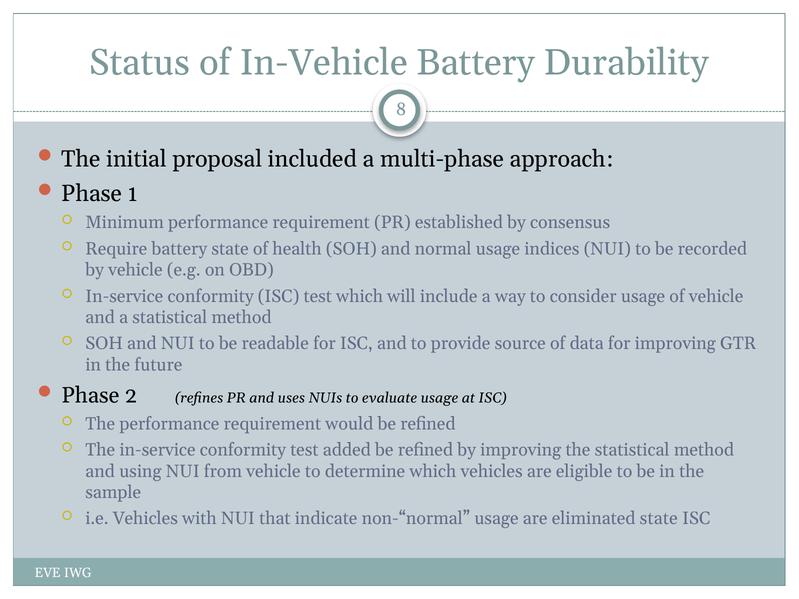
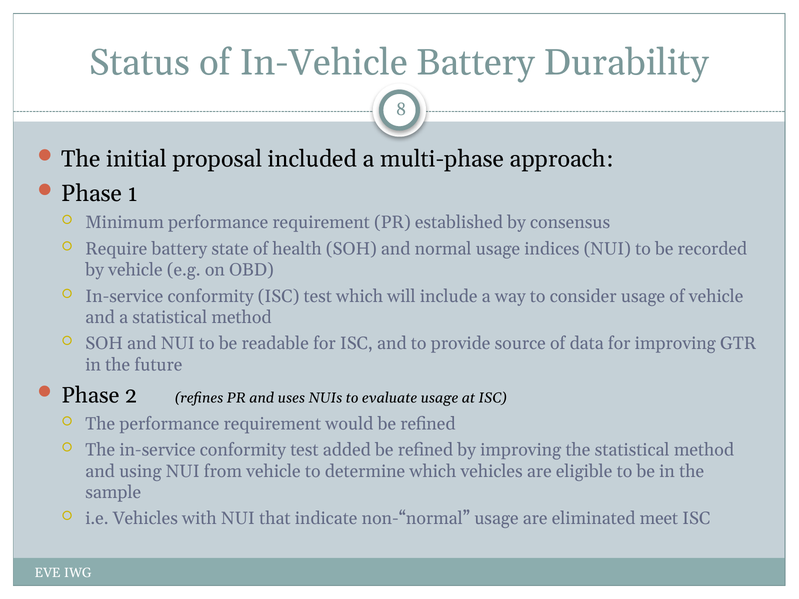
eliminated state: state -> meet
